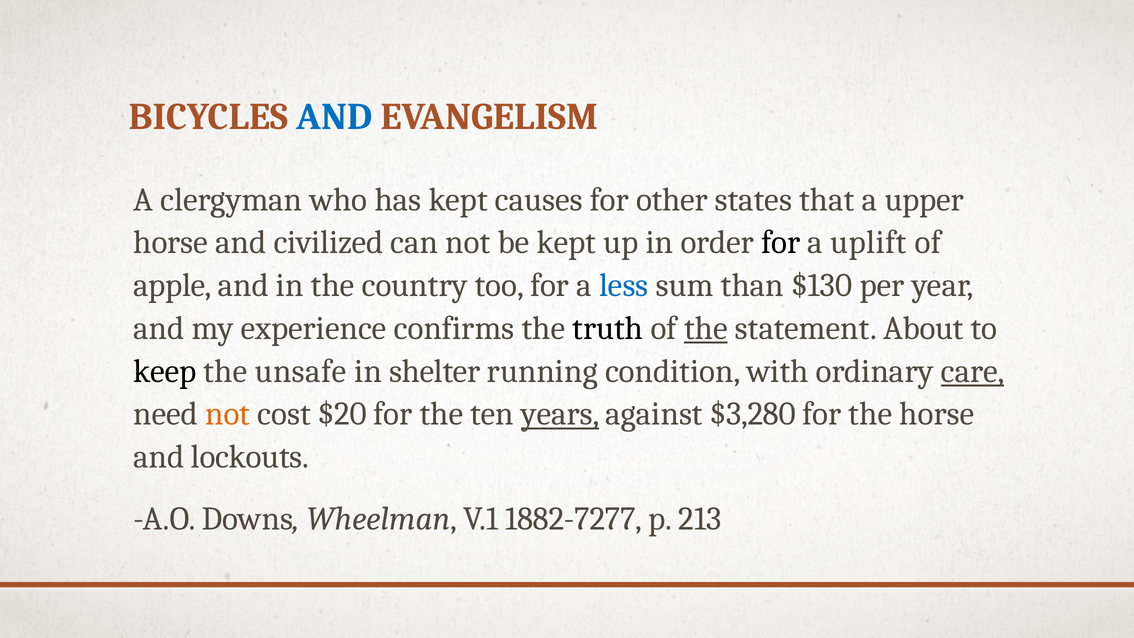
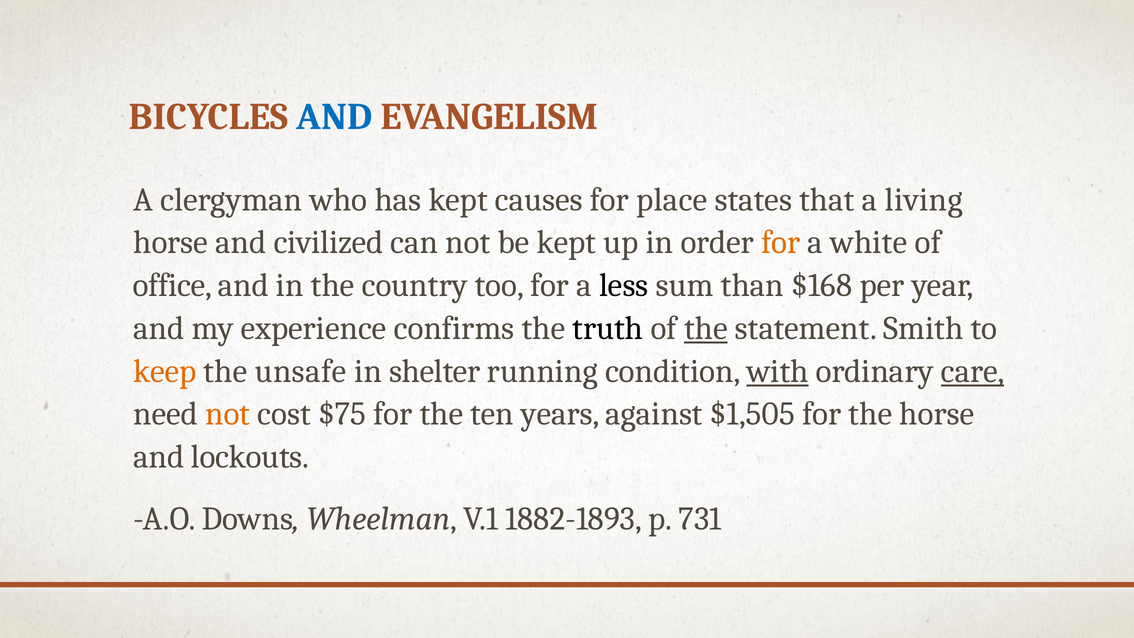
other: other -> place
upper: upper -> living
for at (781, 243) colour: black -> orange
uplift: uplift -> white
apple: apple -> office
less colour: blue -> black
$130: $130 -> $168
About: About -> Smith
keep colour: black -> orange
with underline: none -> present
$20: $20 -> $75
years underline: present -> none
$3,280: $3,280 -> $1,505
1882-7277: 1882-7277 -> 1882-1893
213: 213 -> 731
